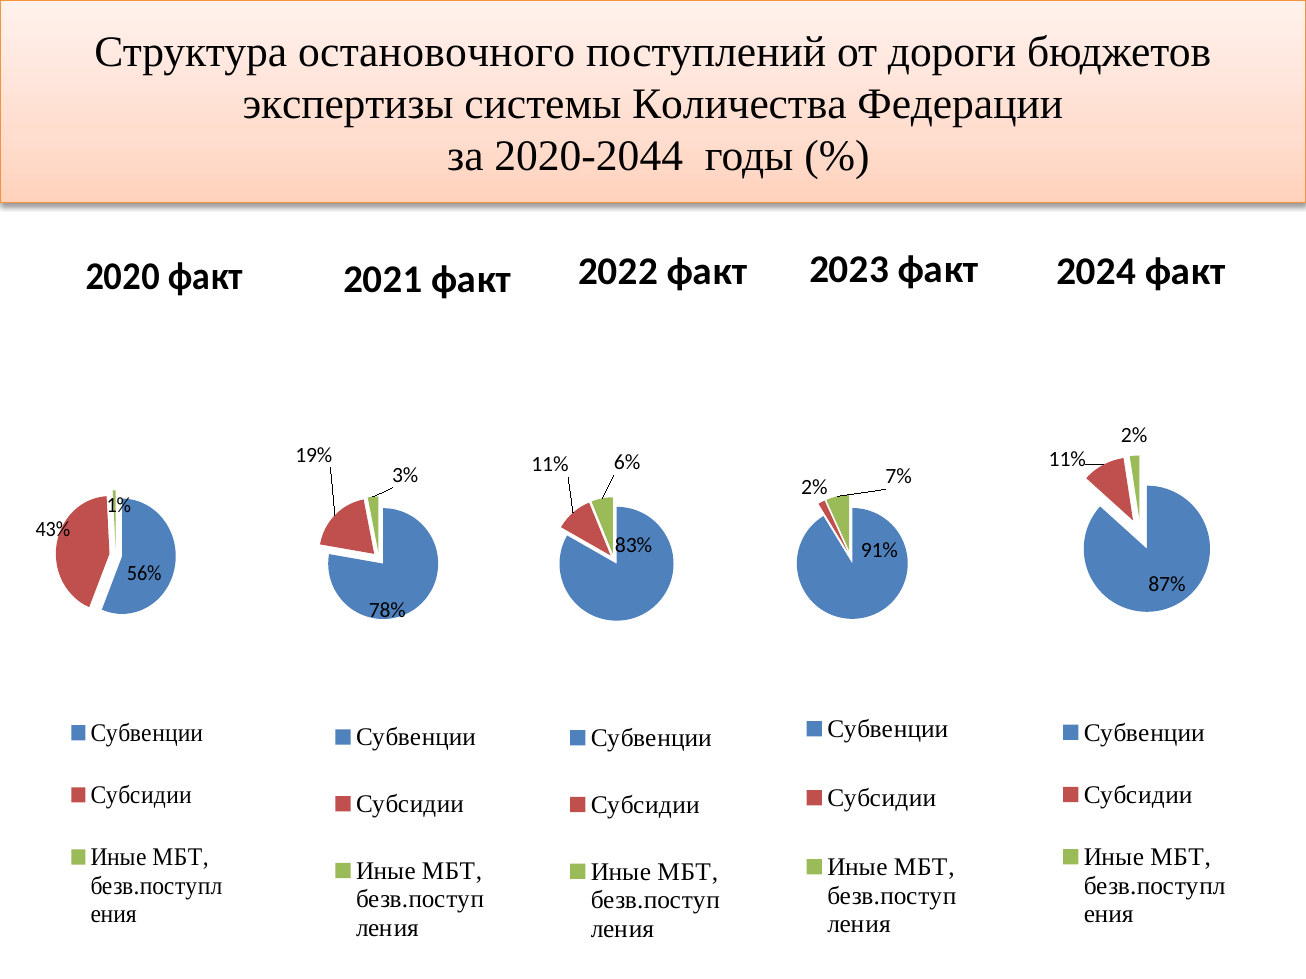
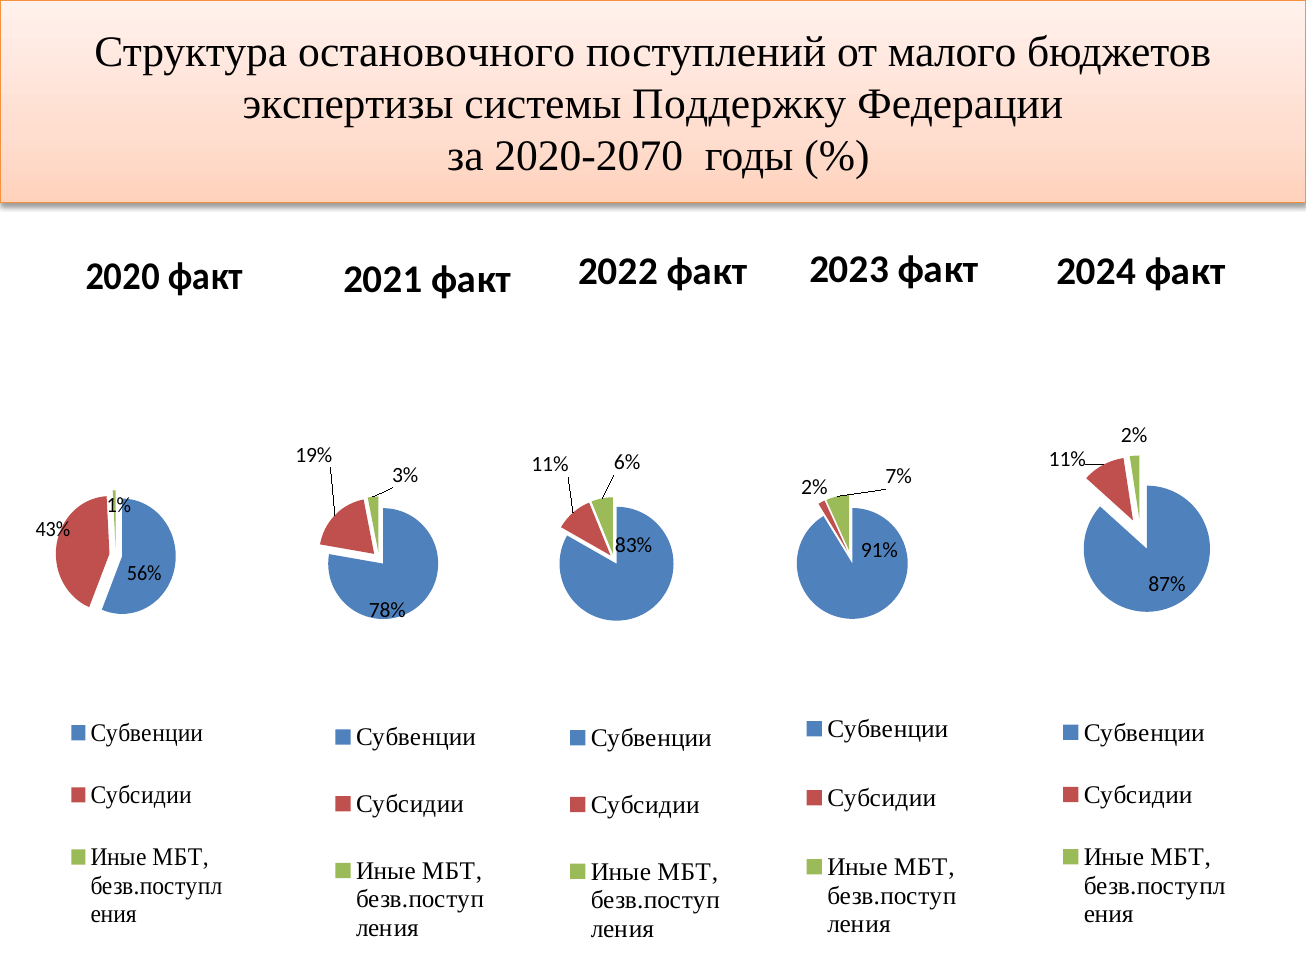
дороги: дороги -> малого
Количества: Количества -> Поддержку
2020-2044: 2020-2044 -> 2020-2070
